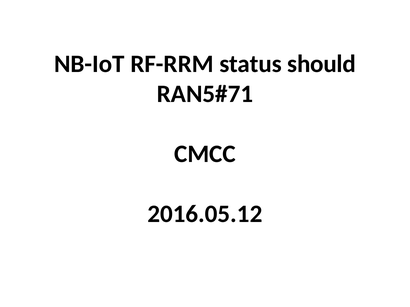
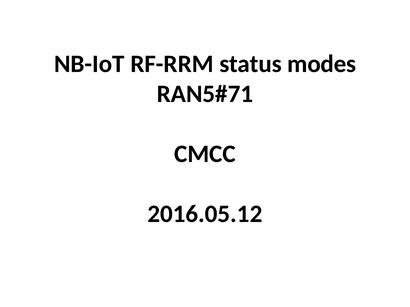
should: should -> modes
